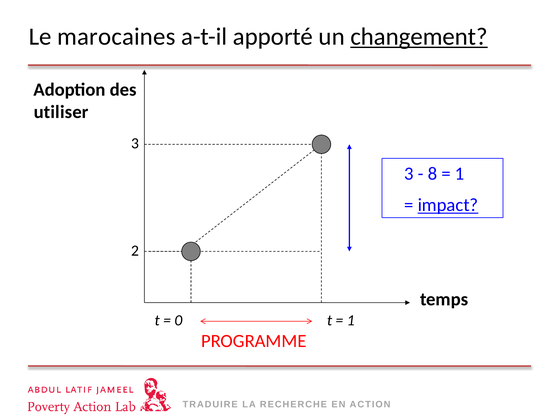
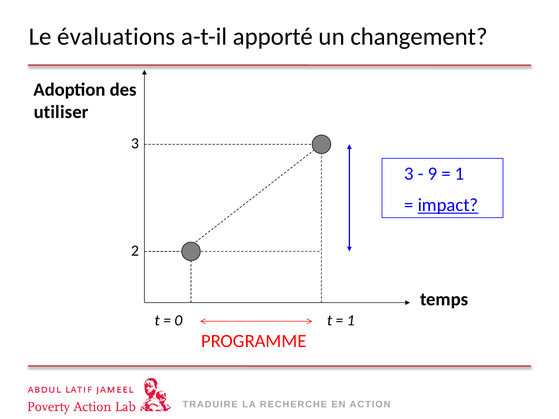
marocaines: marocaines -> évaluations
changement underline: present -> none
8: 8 -> 9
